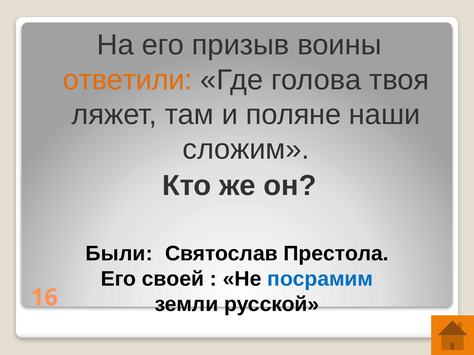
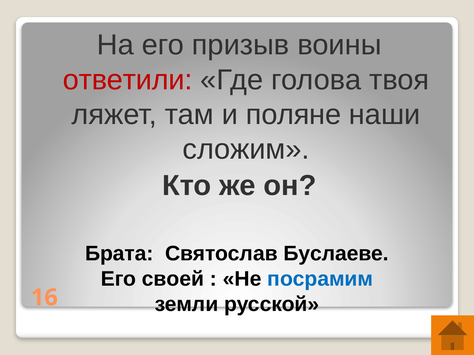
ответили colour: orange -> red
Были: Были -> Брата
Престола: Престола -> Буслаеве
